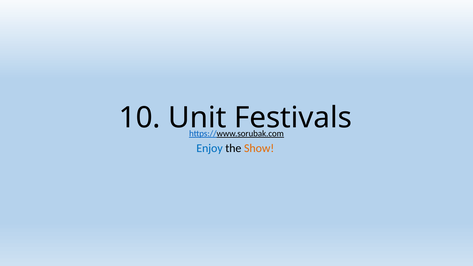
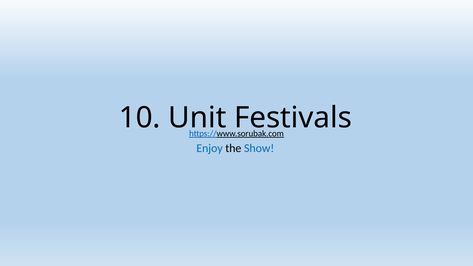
Show colour: orange -> blue
